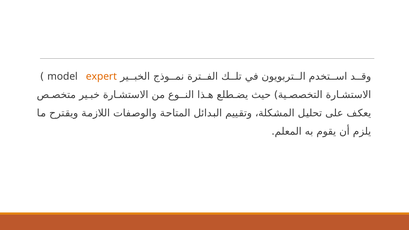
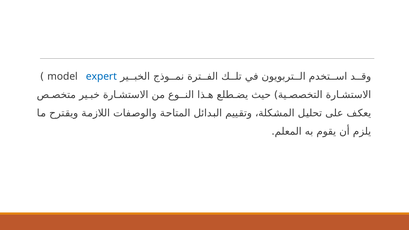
expert colour: orange -> blue
